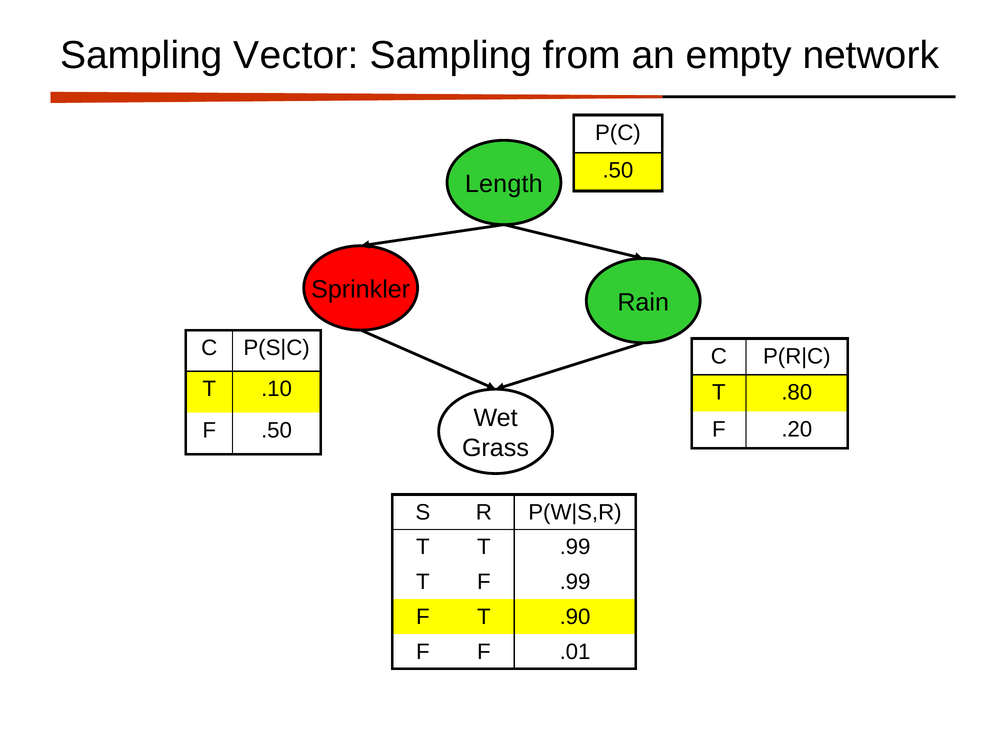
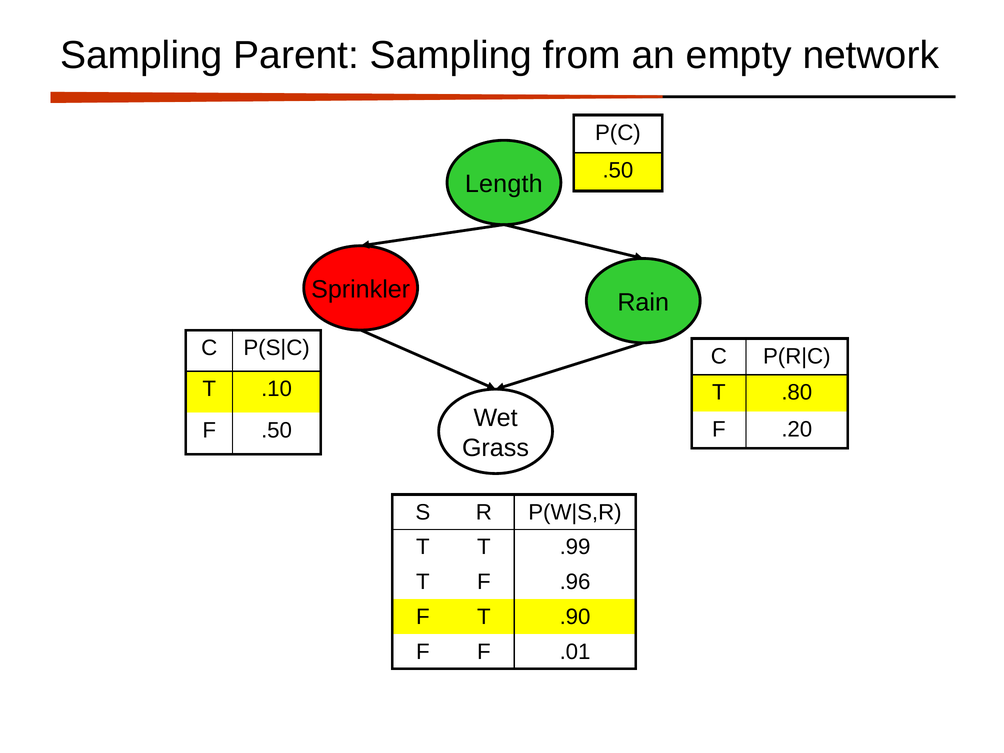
Vector: Vector -> Parent
F .99: .99 -> .96
